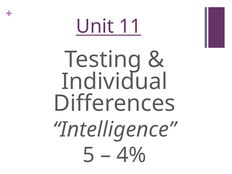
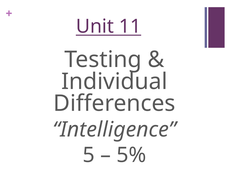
4%: 4% -> 5%
